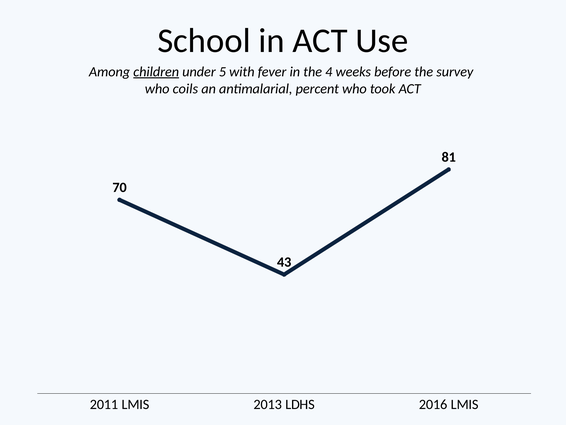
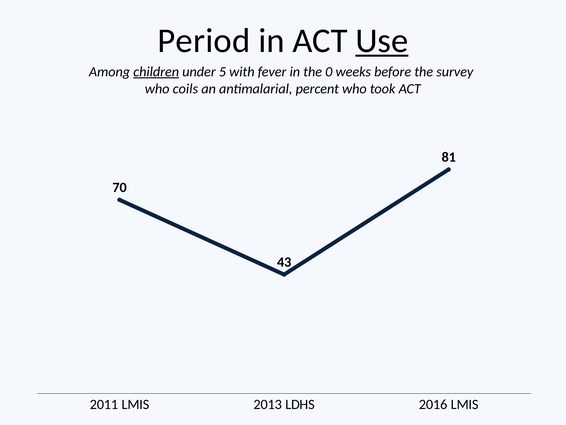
School: School -> Period
Use underline: none -> present
4: 4 -> 0
